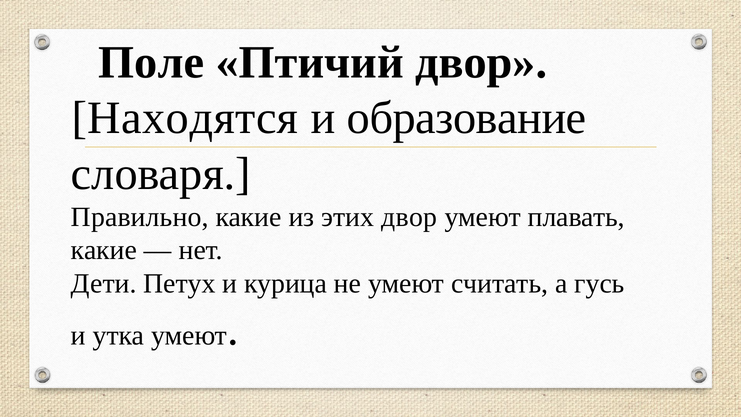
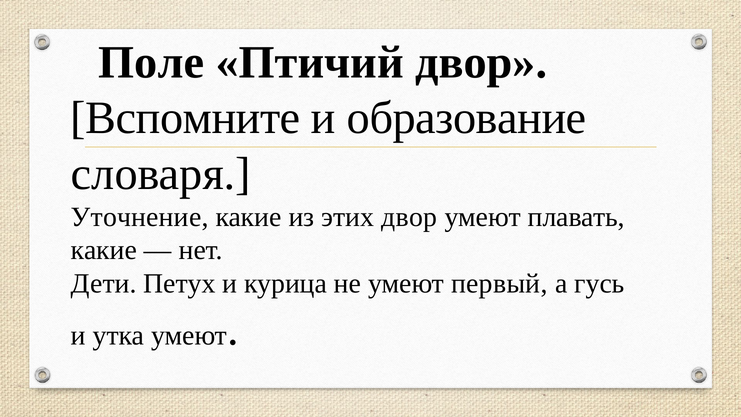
Находятся: Находятся -> Вспомните
Правильно: Правильно -> Уточнение
считать: считать -> первый
